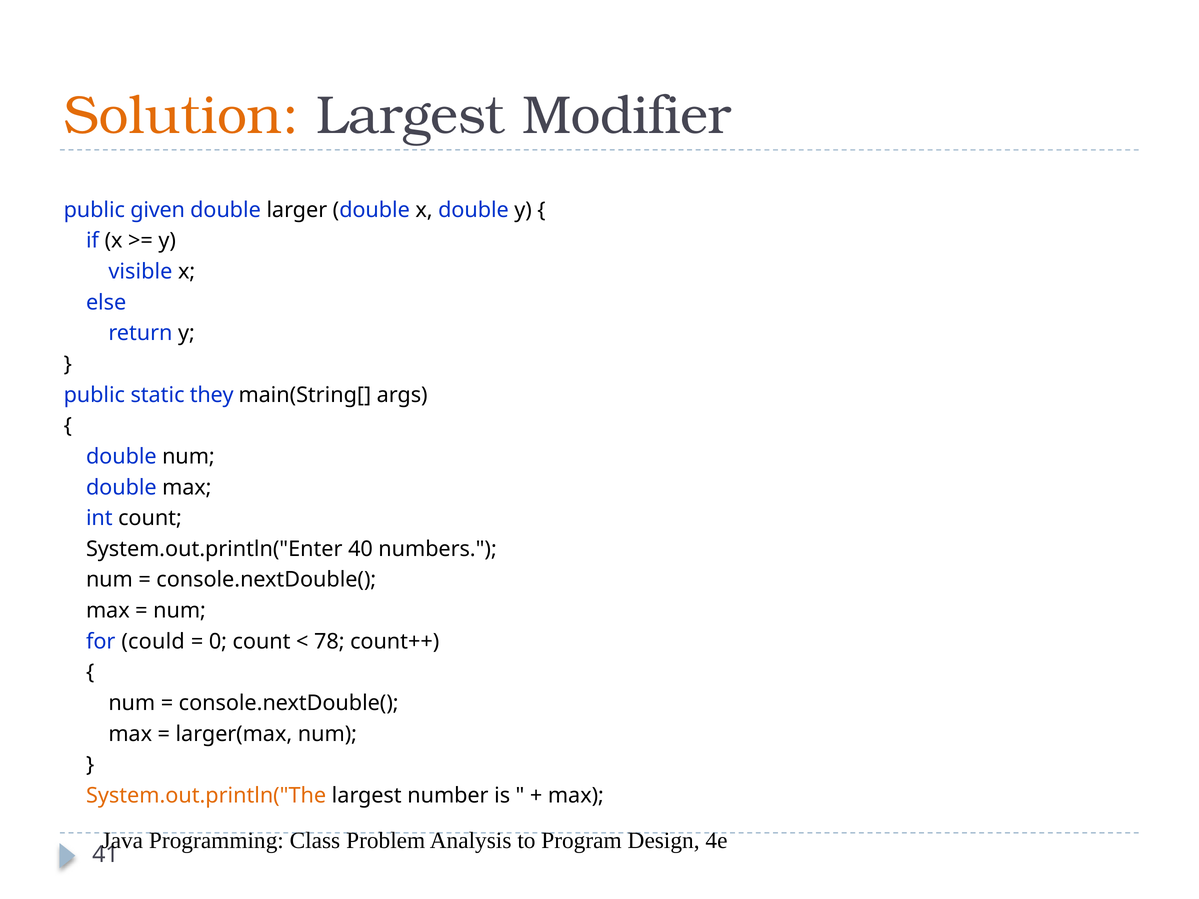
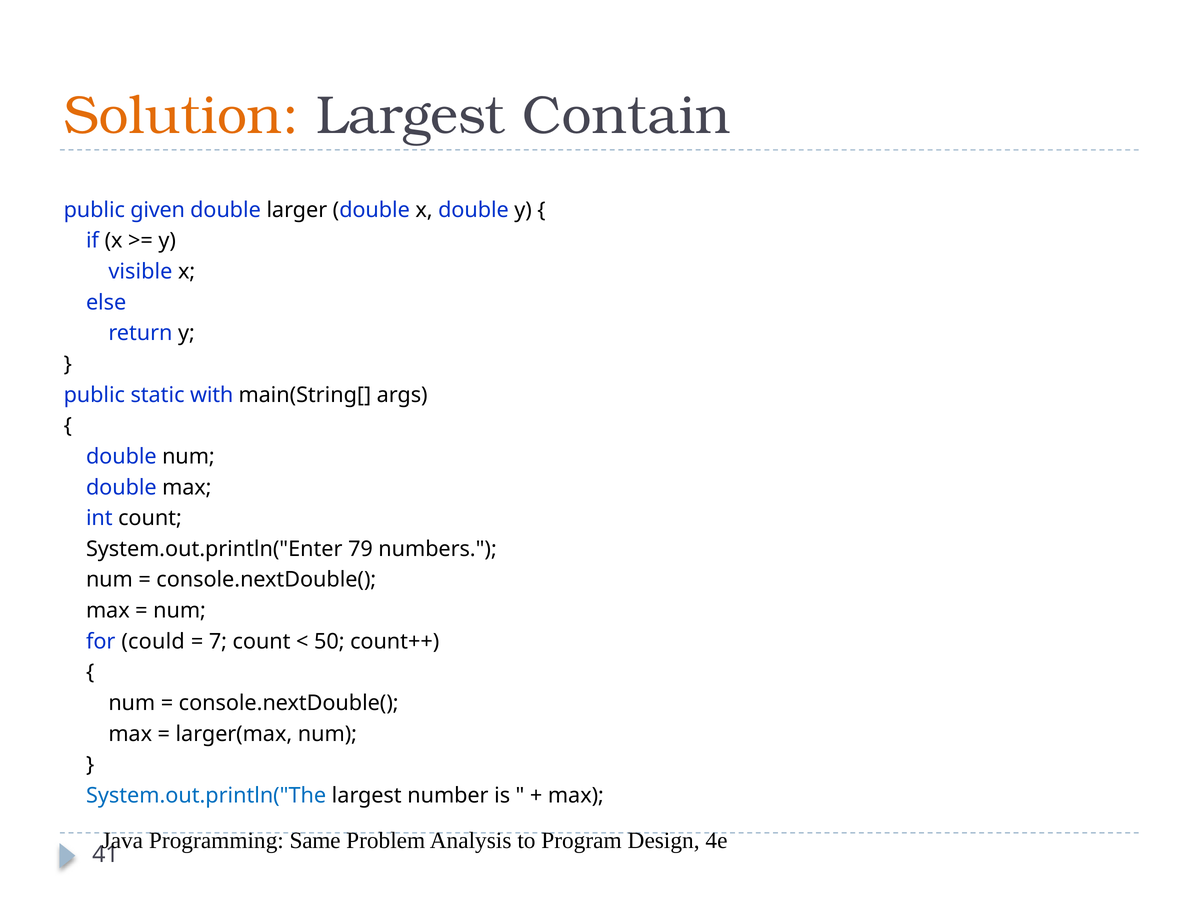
Modifier: Modifier -> Contain
they: they -> with
40: 40 -> 79
0: 0 -> 7
78: 78 -> 50
System.out.println("The colour: orange -> blue
Class: Class -> Same
